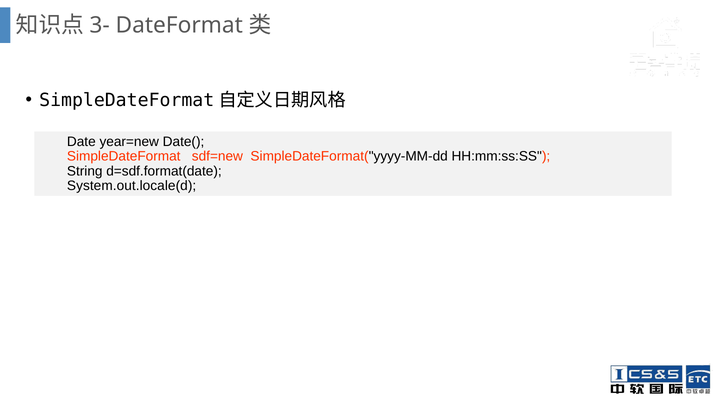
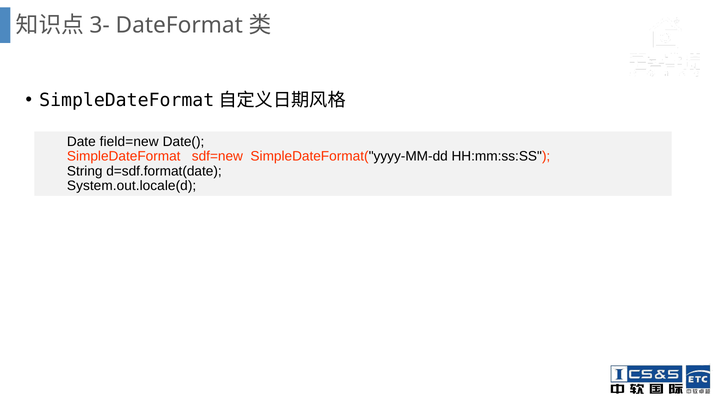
year=new: year=new -> field=new
